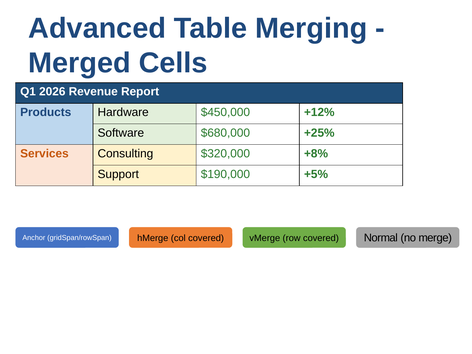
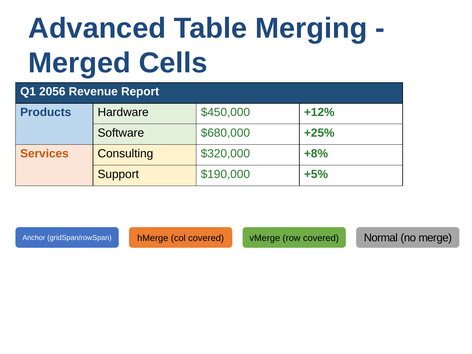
2026: 2026 -> 2056
